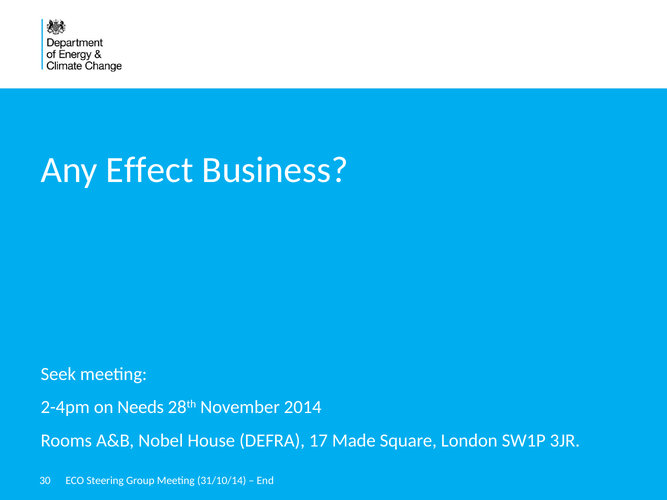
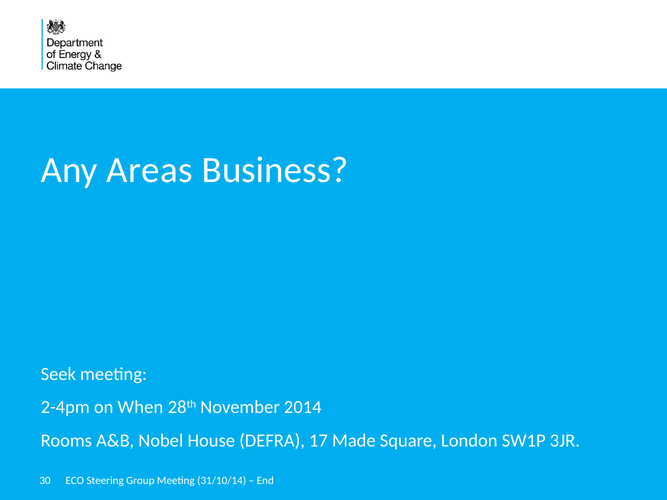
Effect: Effect -> Areas
Needs: Needs -> When
